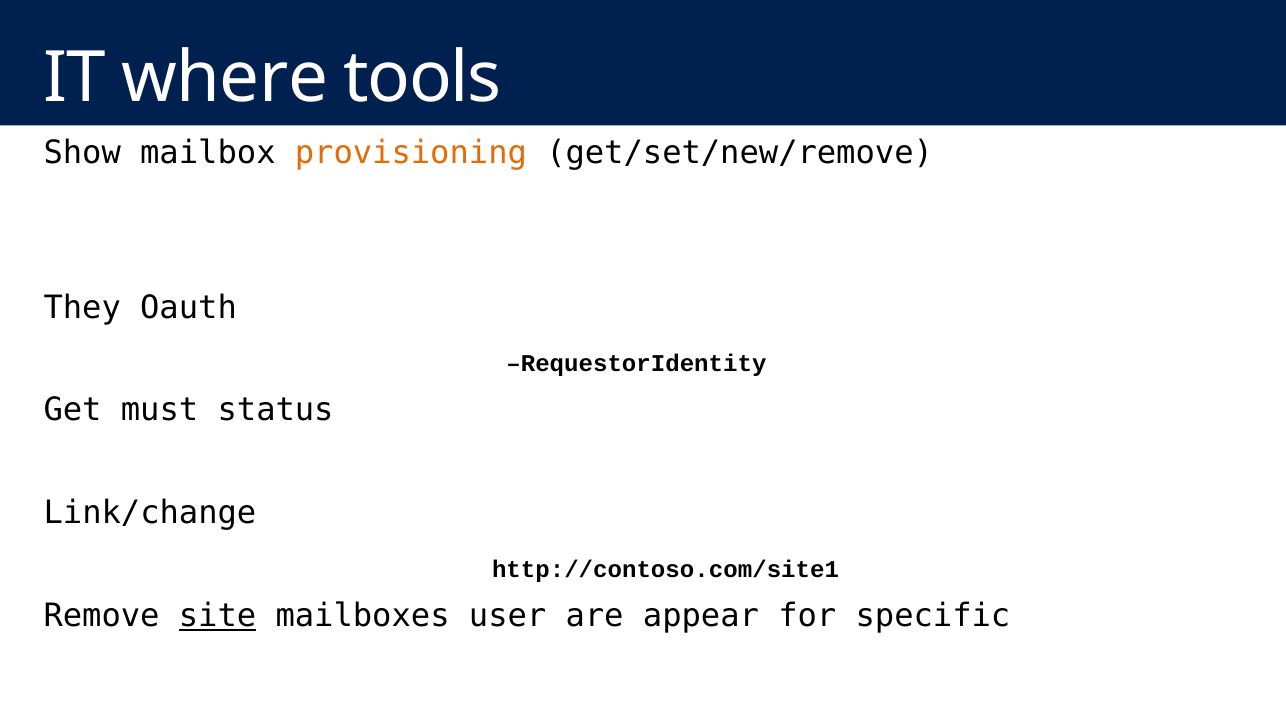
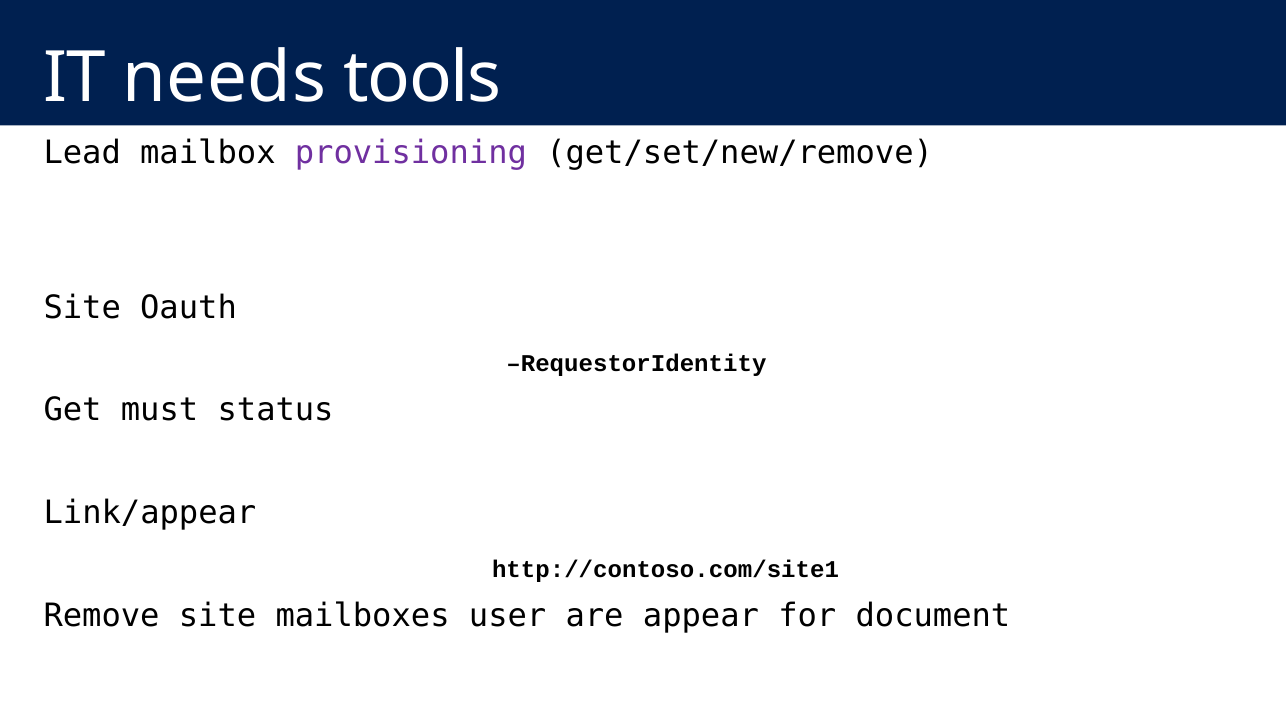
where: where -> needs
Show: Show -> Lead
provisioning colour: orange -> purple
They at (82, 308): They -> Site
Link/change: Link/change -> Link/appear
site at (218, 616) underline: present -> none
specific: specific -> document
